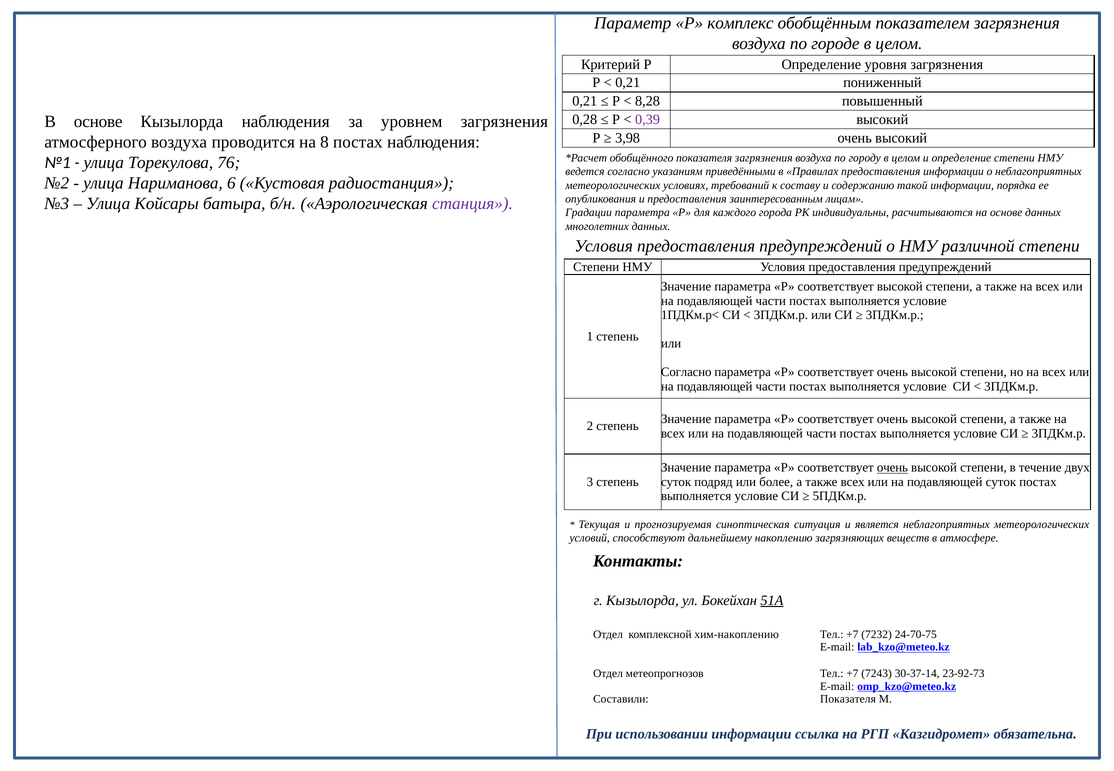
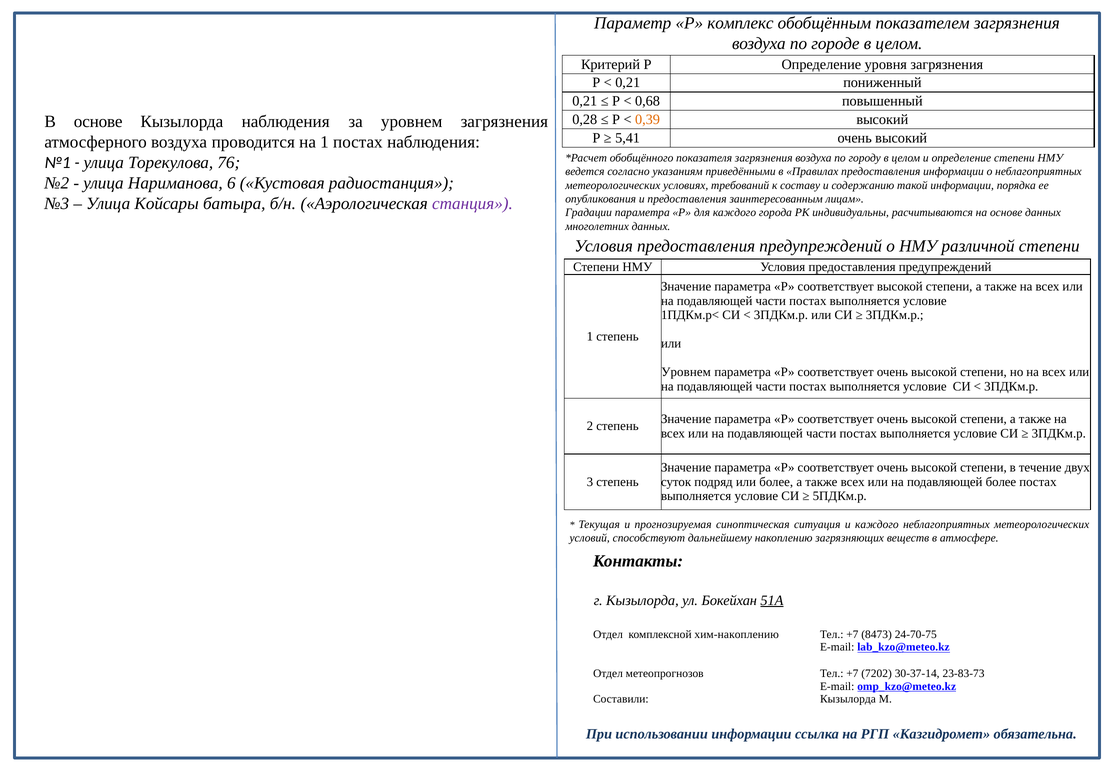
8,28: 8,28 -> 0,68
0,39 colour: purple -> orange
3,98: 3,98 -> 5,41
на 8: 8 -> 1
Согласно at (686, 372): Согласно -> Уровнем
очень at (892, 468) underline: present -> none
подавляющей суток: суток -> более
и является: является -> каждого
7232: 7232 -> 8473
7243: 7243 -> 7202
23-92-73: 23-92-73 -> 23-83-73
Показателя at (848, 699): Показателя -> Кызылорда
